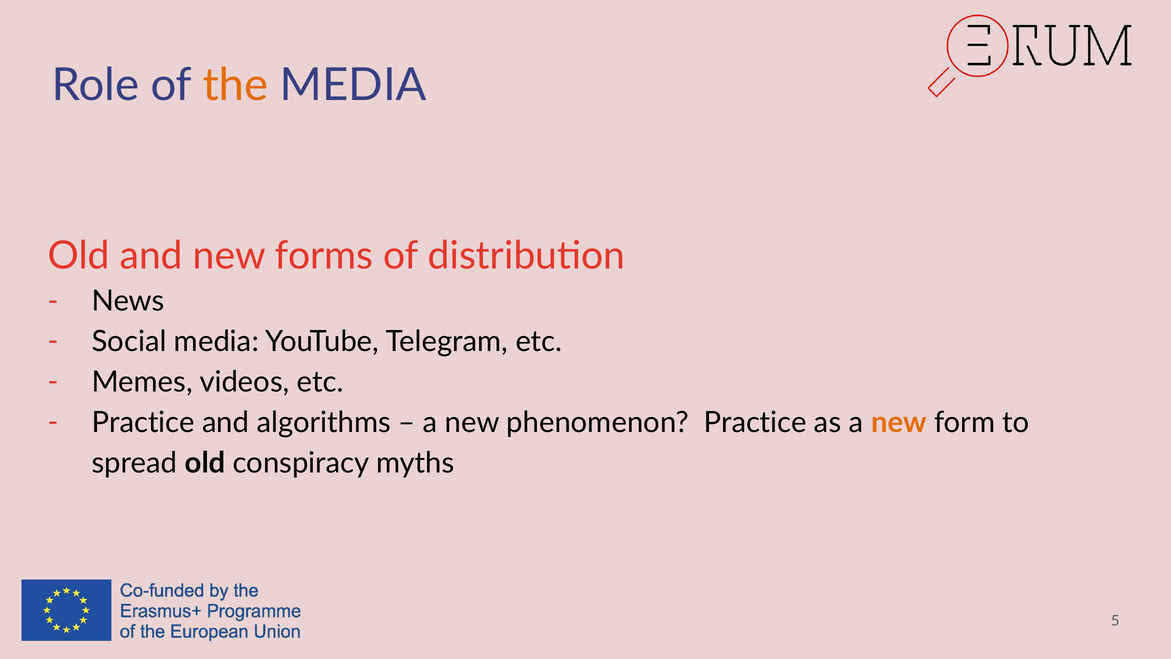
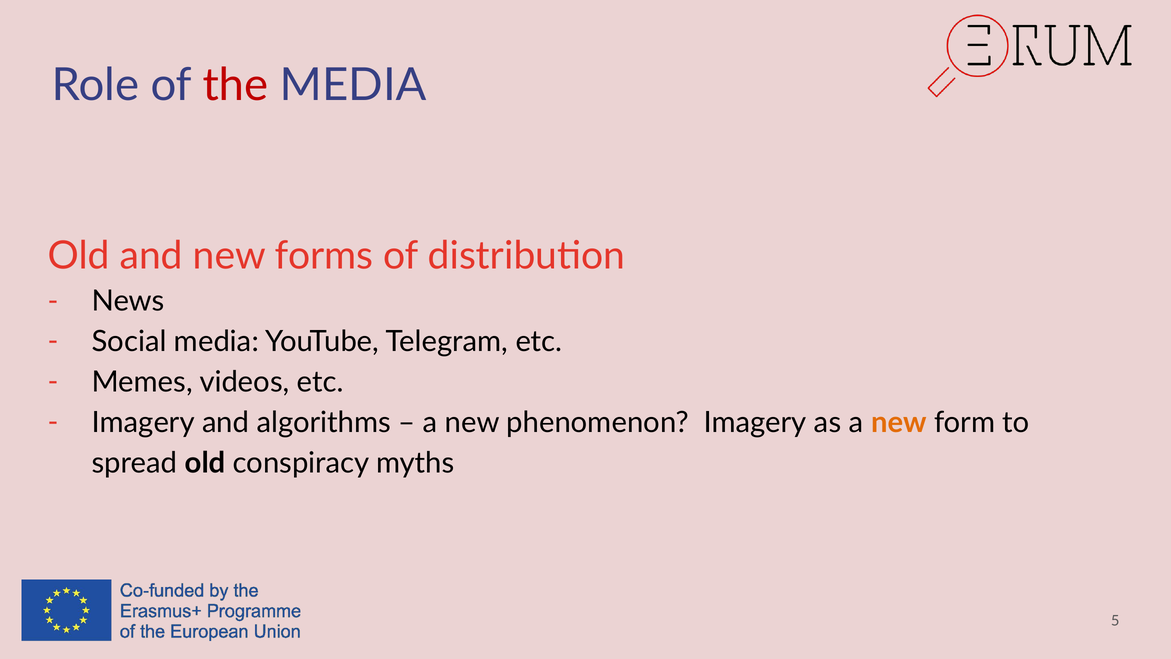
the colour: orange -> red
Practice at (143, 422): Practice -> Imagery
phenomenon Practice: Practice -> Imagery
